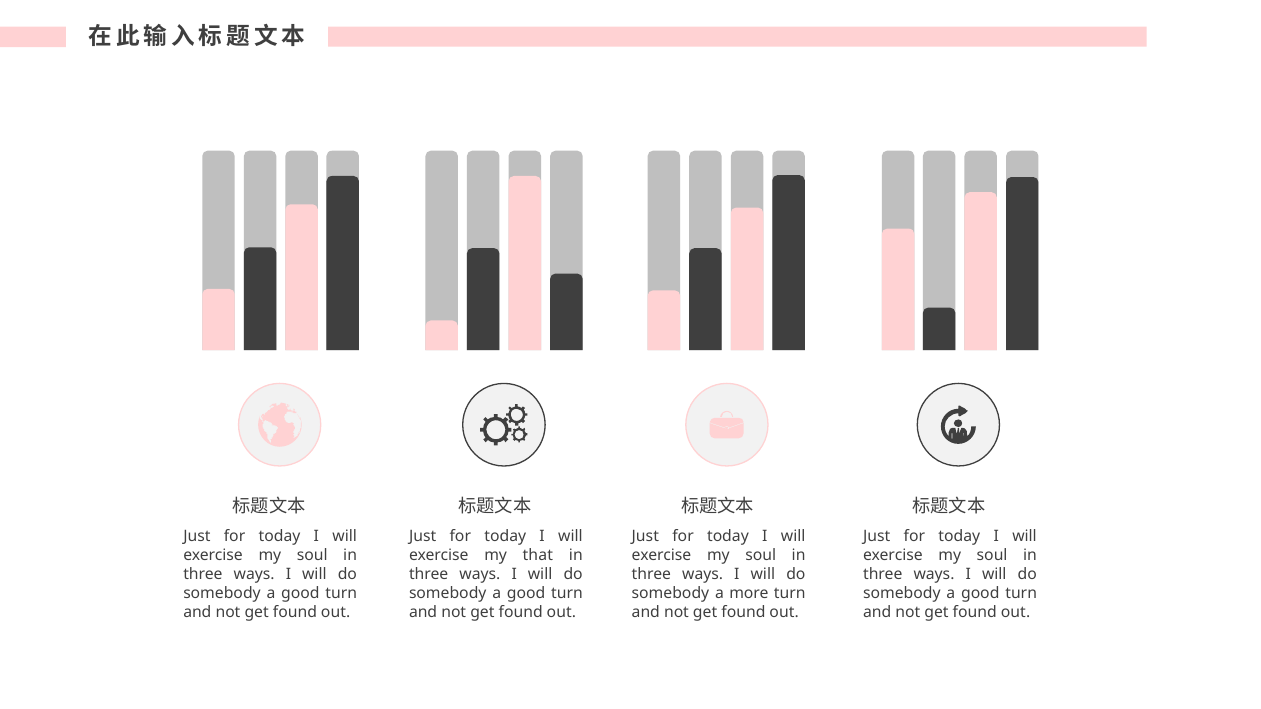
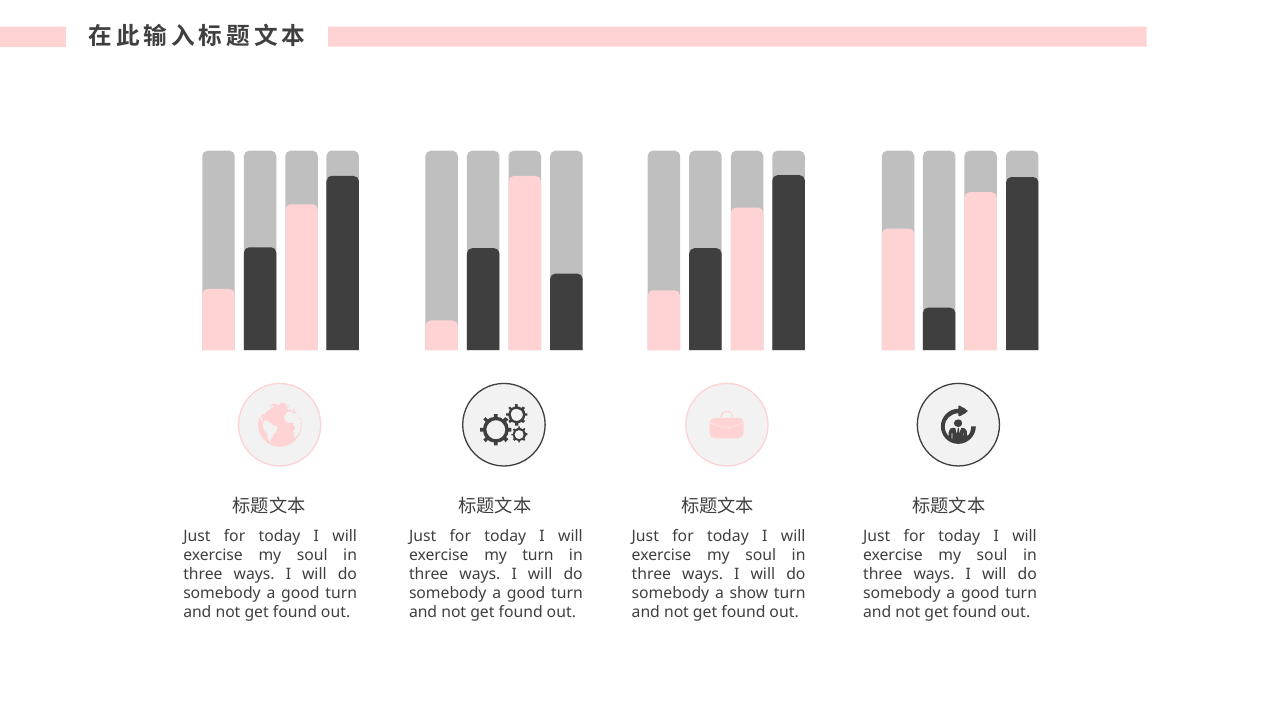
my that: that -> turn
more: more -> show
